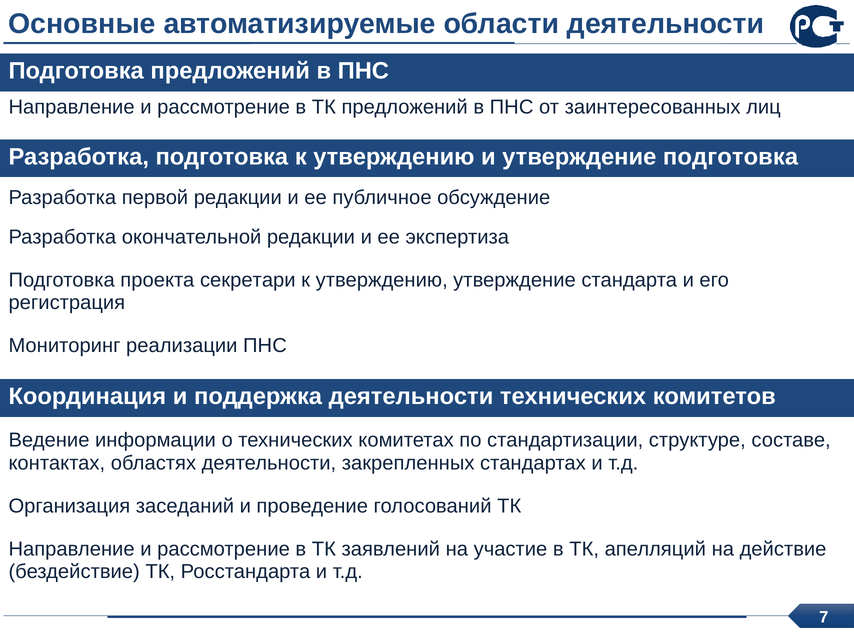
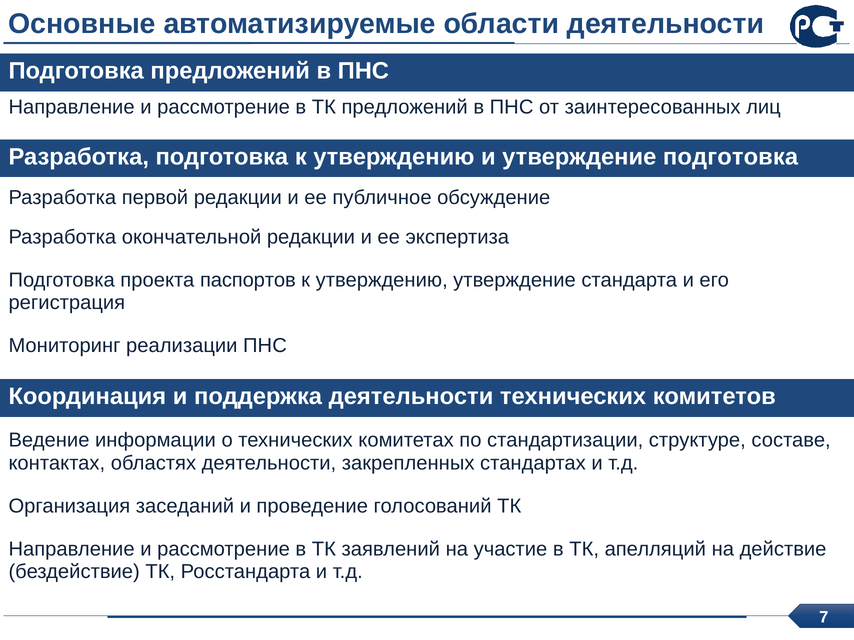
секретари: секретари -> паспортов
